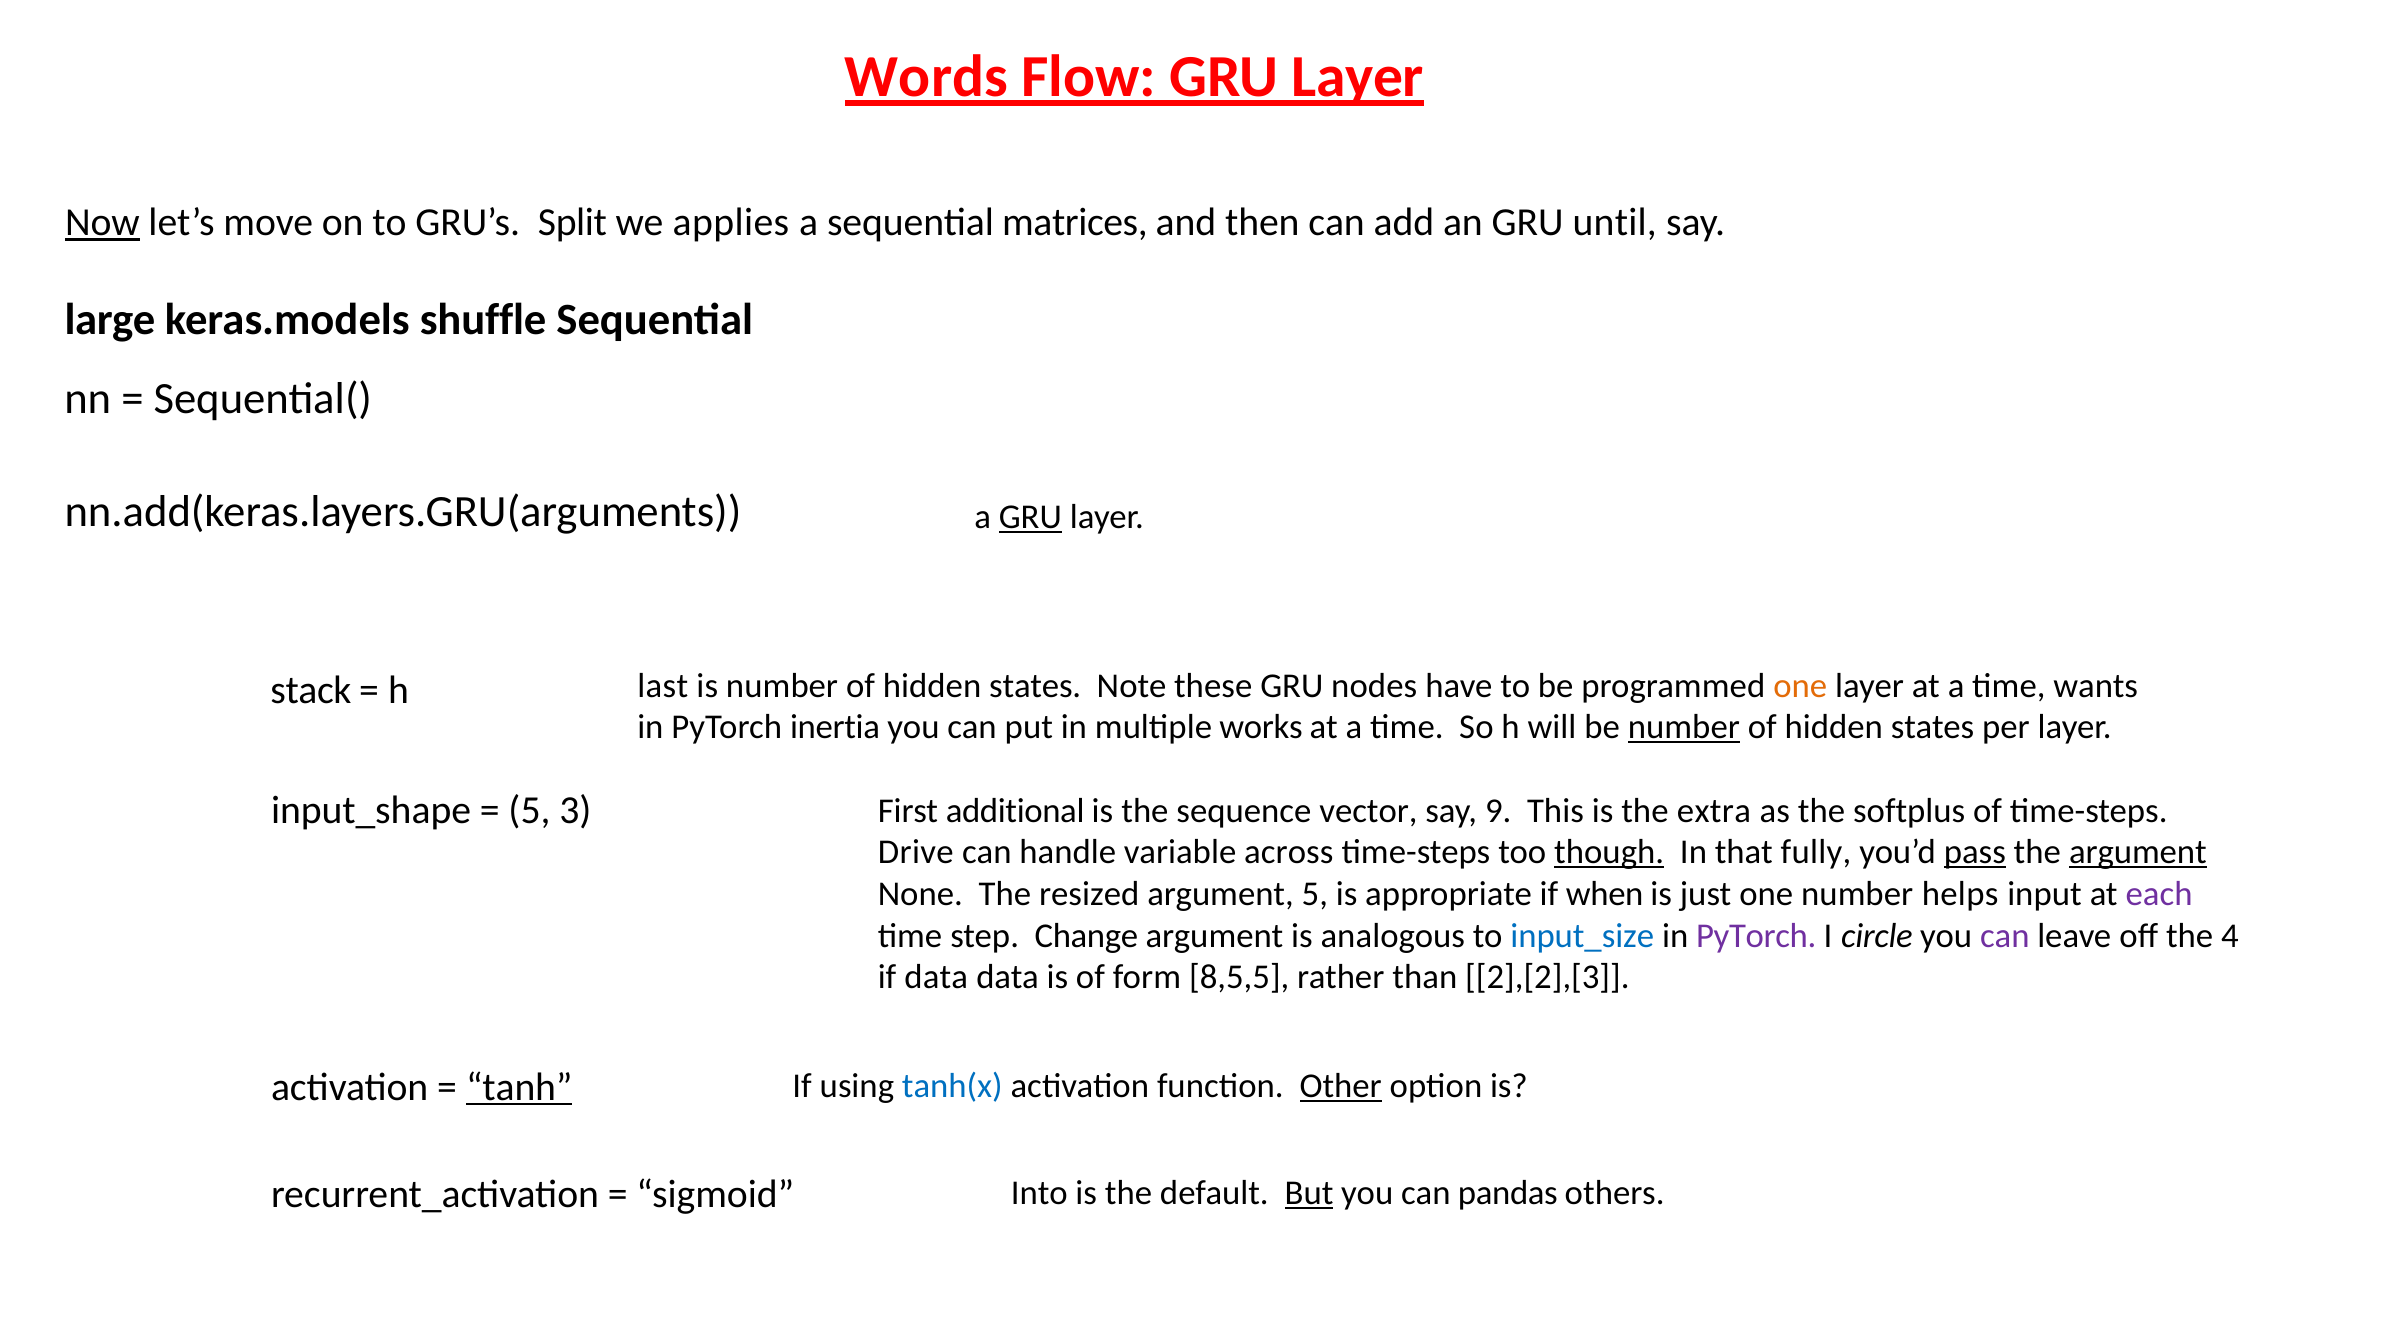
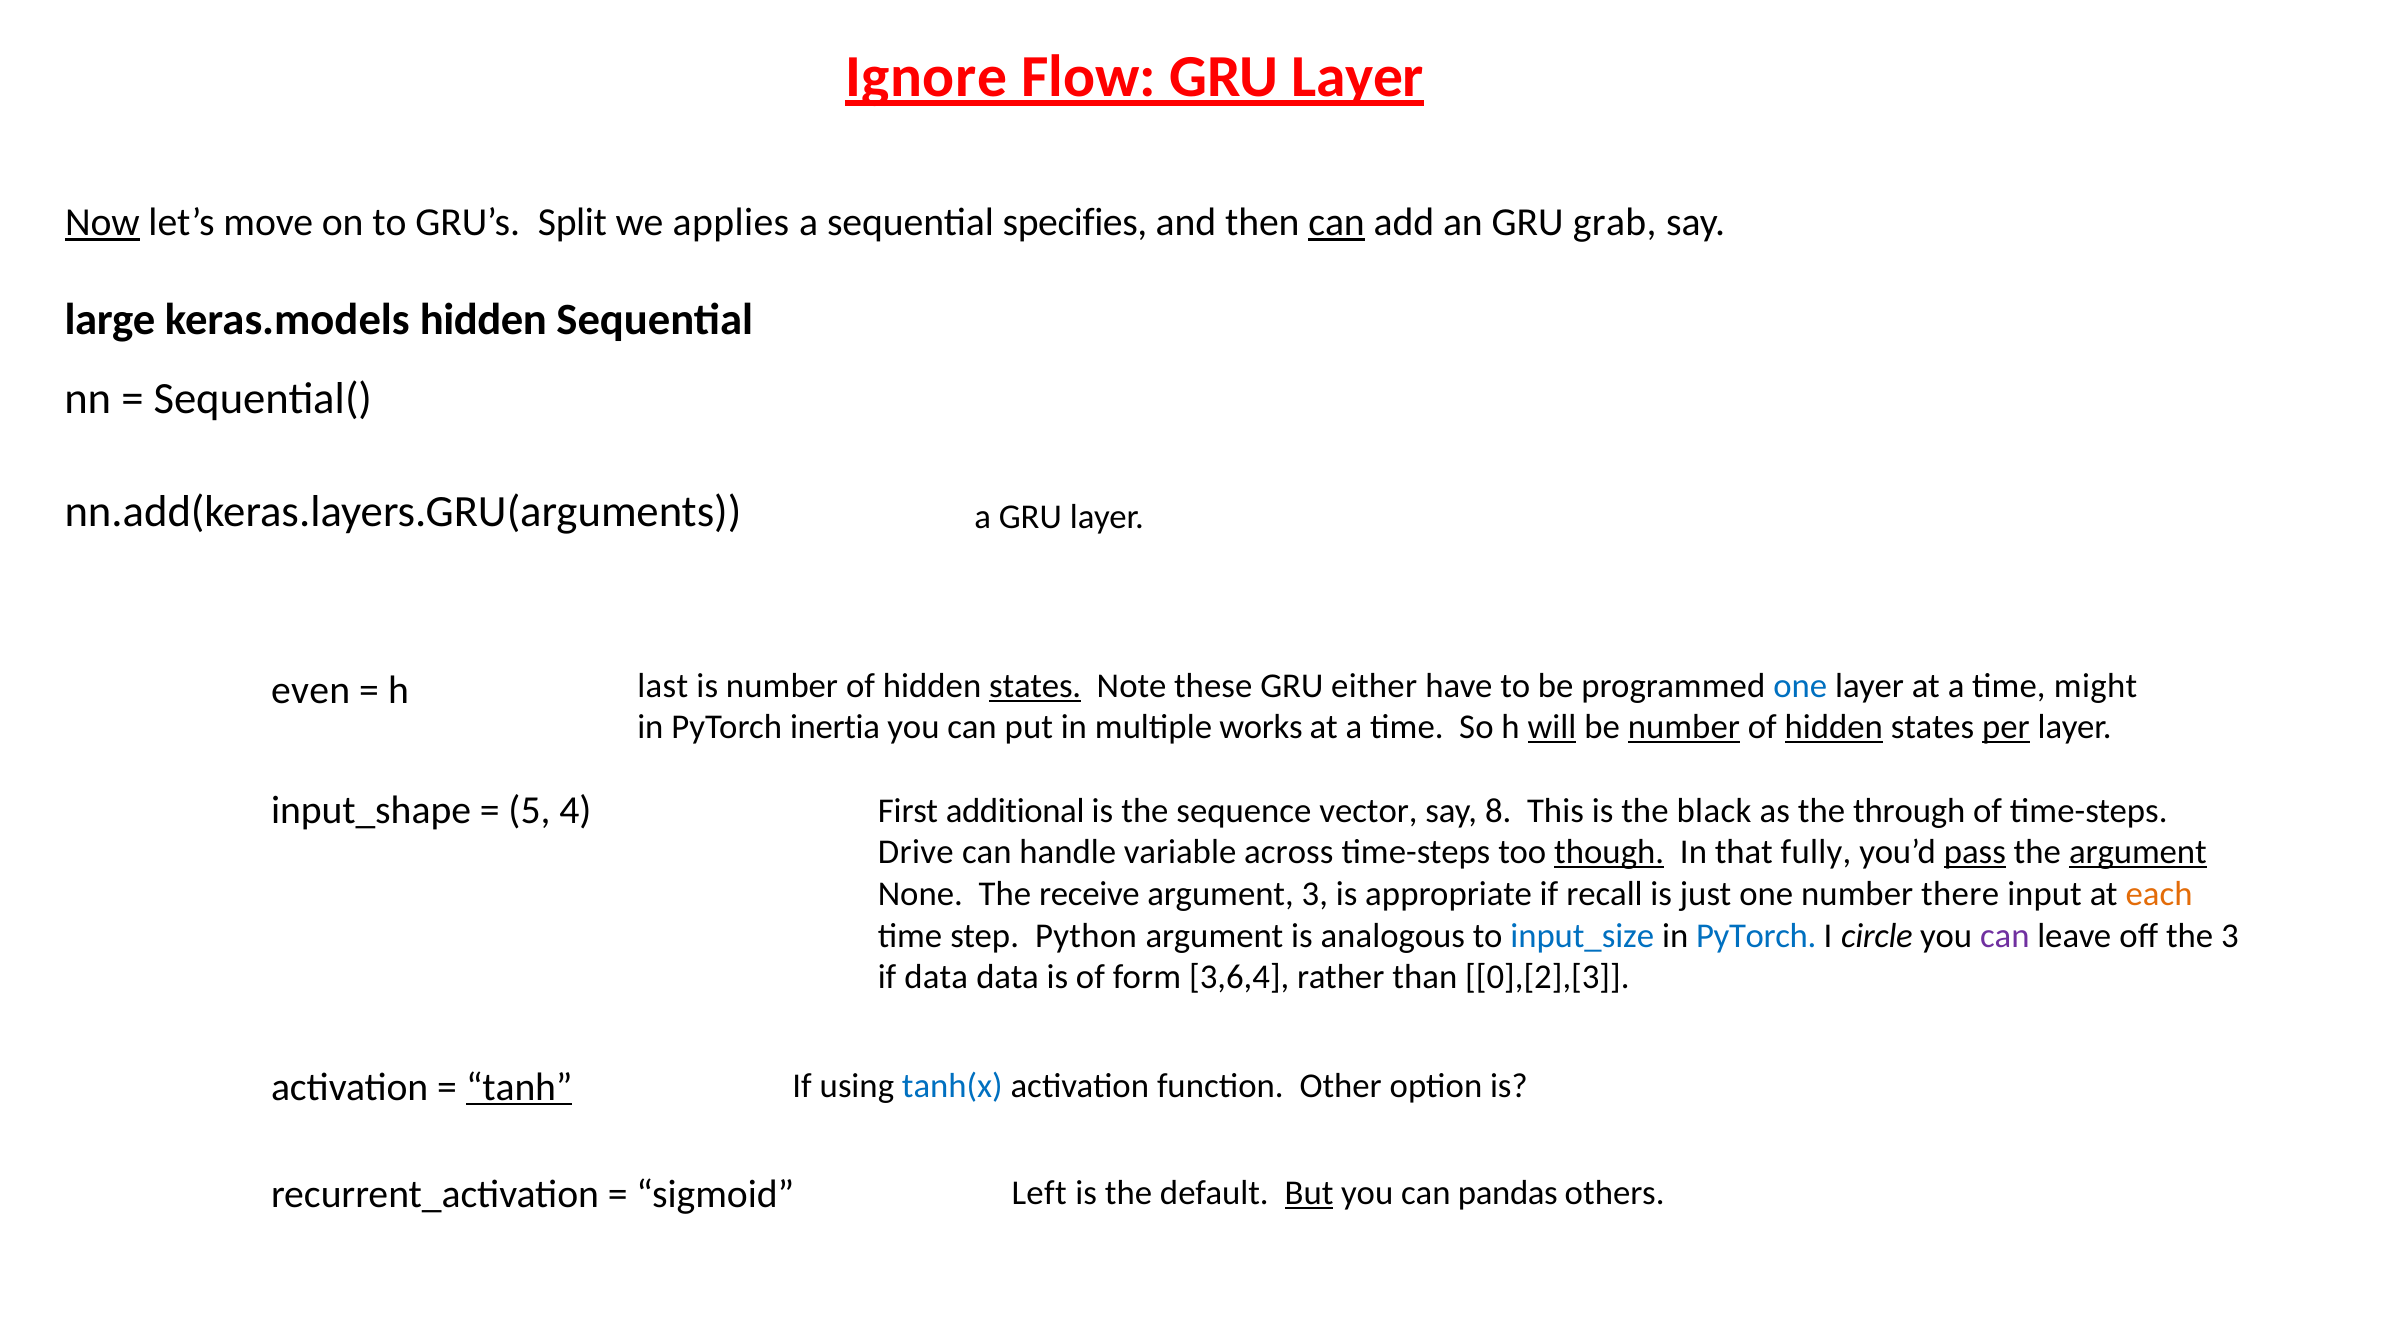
Words: Words -> Ignore
matrices: matrices -> specifies
can at (1337, 222) underline: none -> present
until: until -> grab
keras.models shuffle: shuffle -> hidden
GRU at (1030, 518) underline: present -> none
stack: stack -> even
states at (1035, 686) underline: none -> present
nodes: nodes -> either
one at (1800, 686) colour: orange -> blue
wants: wants -> might
will underline: none -> present
hidden at (1834, 728) underline: none -> present
per underline: none -> present
3: 3 -> 4
9: 9 -> 8
extra: extra -> black
softplus: softplus -> through
resized: resized -> receive
argument 5: 5 -> 3
when: when -> recall
helps: helps -> there
each colour: purple -> orange
Change: Change -> Python
PyTorch at (1756, 936) colour: purple -> blue
the 4: 4 -> 3
8,5,5: 8,5,5 -> 3,6,4
2],[2],[3: 2],[2],[3 -> 0],[2],[3
Other underline: present -> none
Into: Into -> Left
